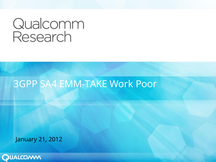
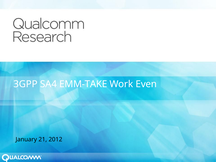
Poor: Poor -> Even
